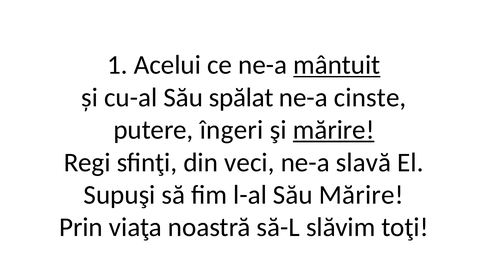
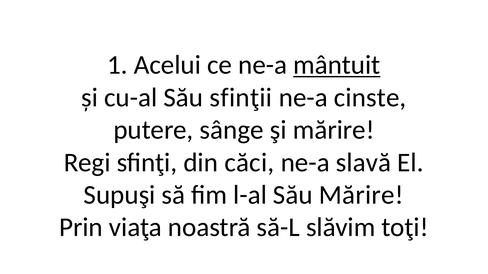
spălat: spălat -> sfinţii
îngeri: îngeri -> sânge
mărire at (334, 130) underline: present -> none
veci: veci -> căci
